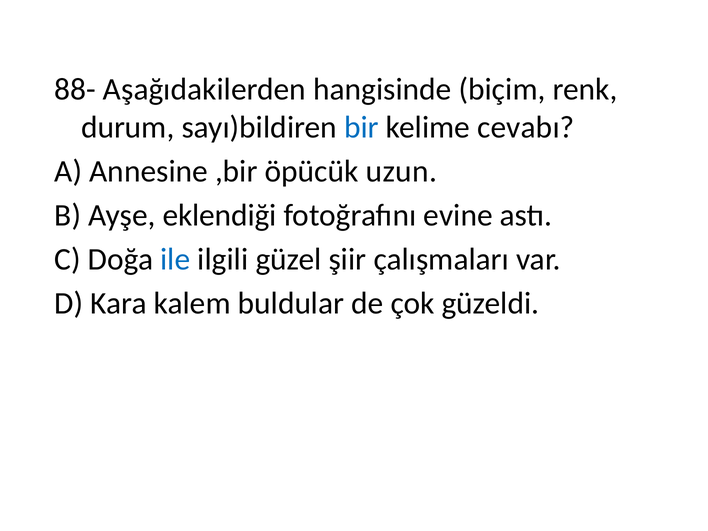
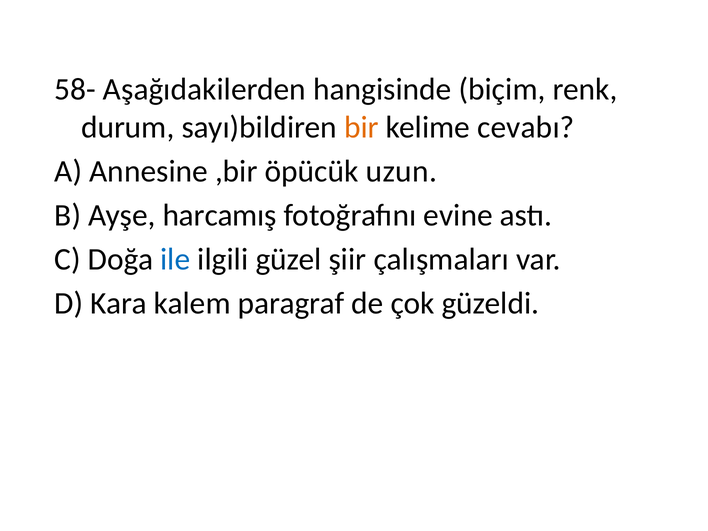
88-: 88- -> 58-
bir colour: blue -> orange
eklendiği: eklendiği -> harcamış
buldular: buldular -> paragraf
